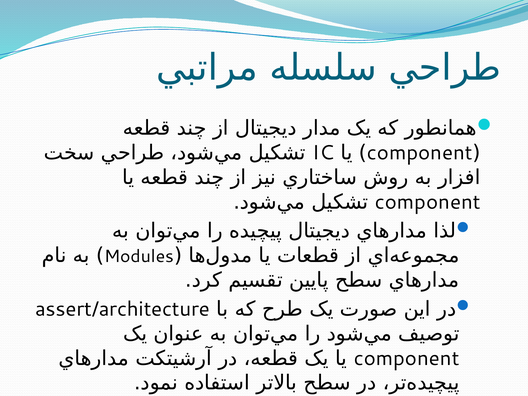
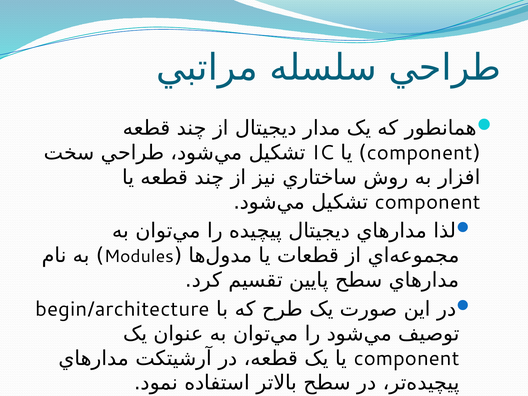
assert/architecture: assert/architecture -> begin/architecture
